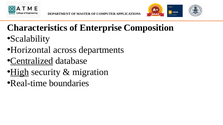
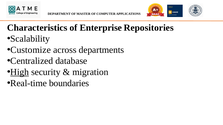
Composition: Composition -> Repositories
Horizontal: Horizontal -> Customize
Centralized underline: present -> none
